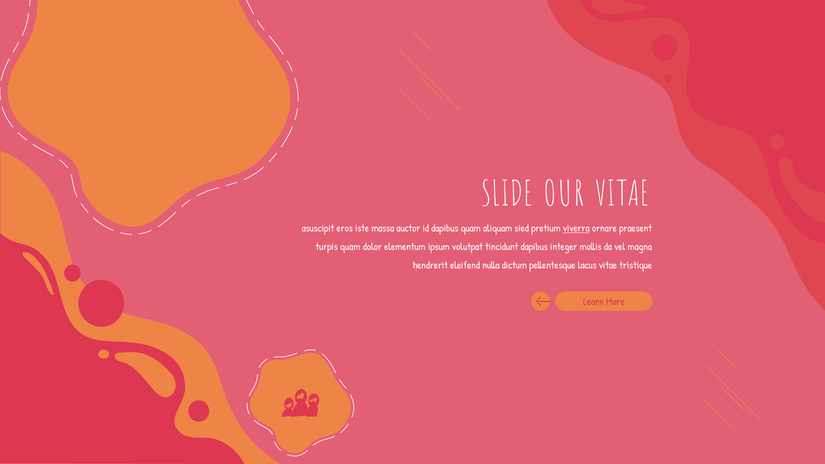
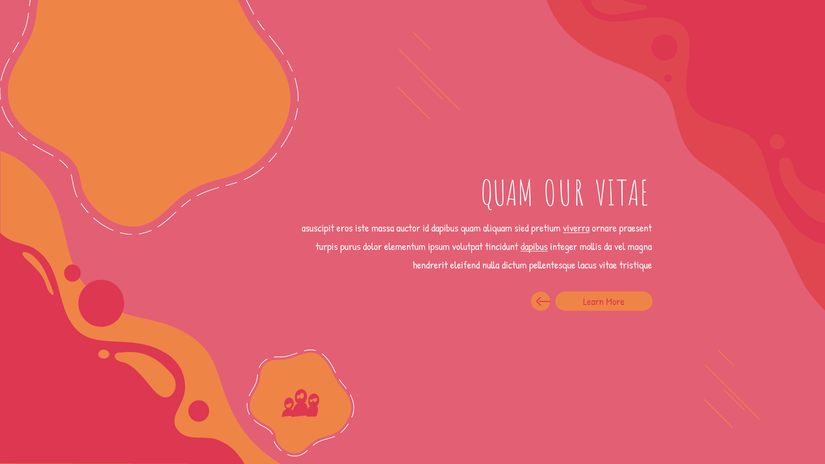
SLIDE at (507, 195): SLIDE -> QUAM
turpis quam: quam -> purus
dapibus at (534, 247) underline: none -> present
